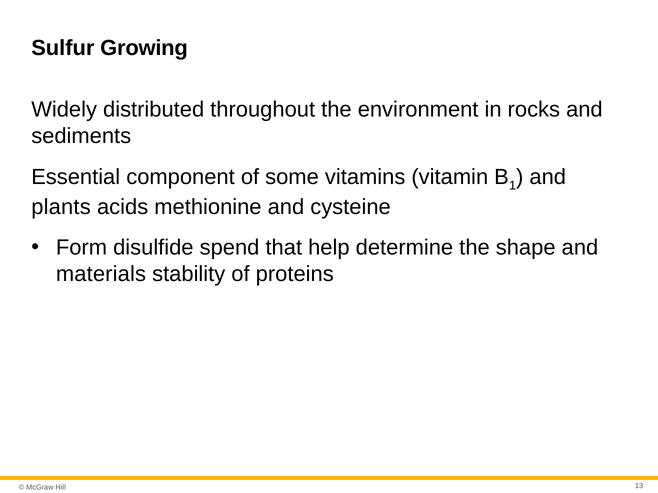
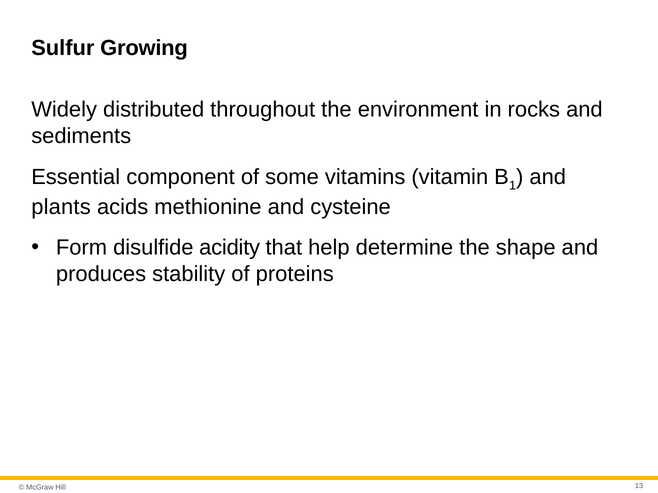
spend: spend -> acidity
materials: materials -> produces
